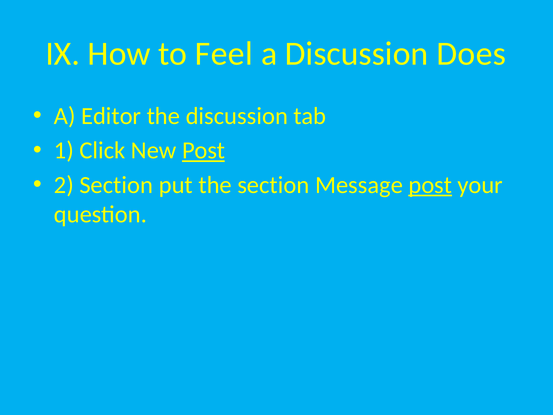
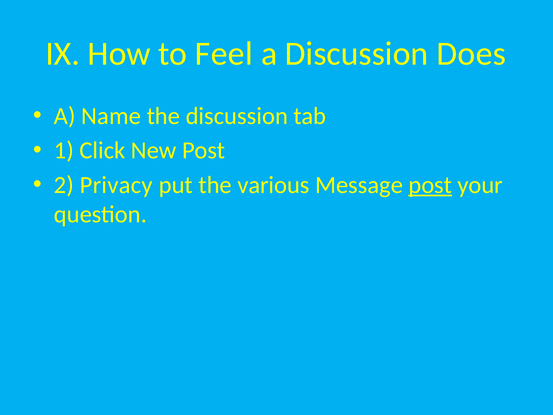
Editor: Editor -> Name
Post at (204, 150) underline: present -> none
2 Section: Section -> Privacy
the section: section -> various
